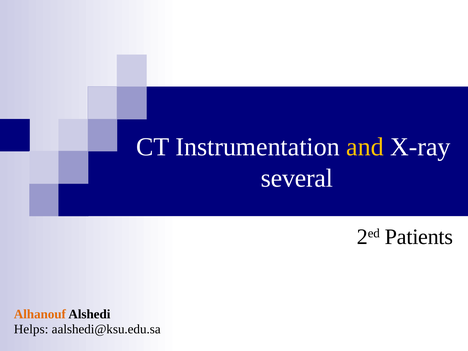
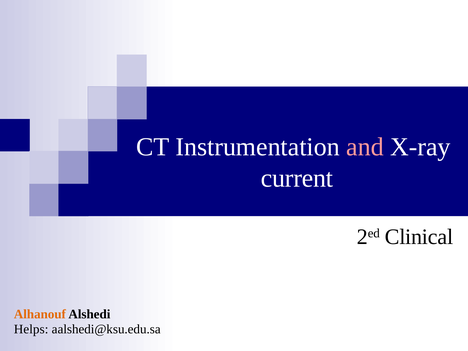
and colour: yellow -> pink
several: several -> current
Patients: Patients -> Clinical
